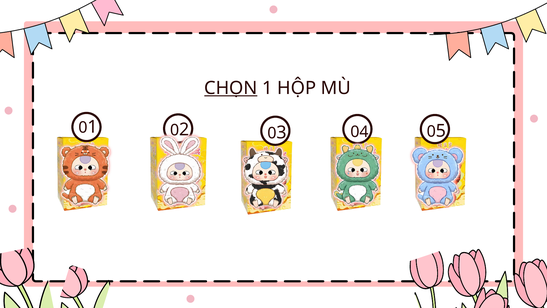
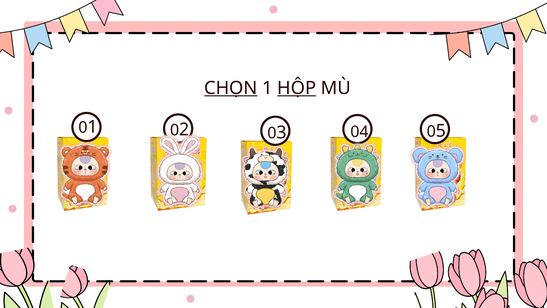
HỘP underline: none -> present
